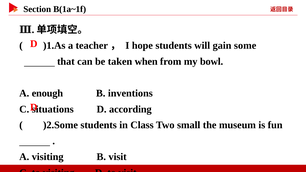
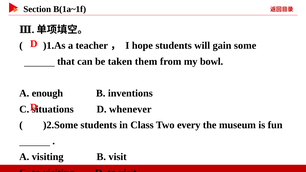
when: when -> them
according: according -> whenever
small: small -> every
